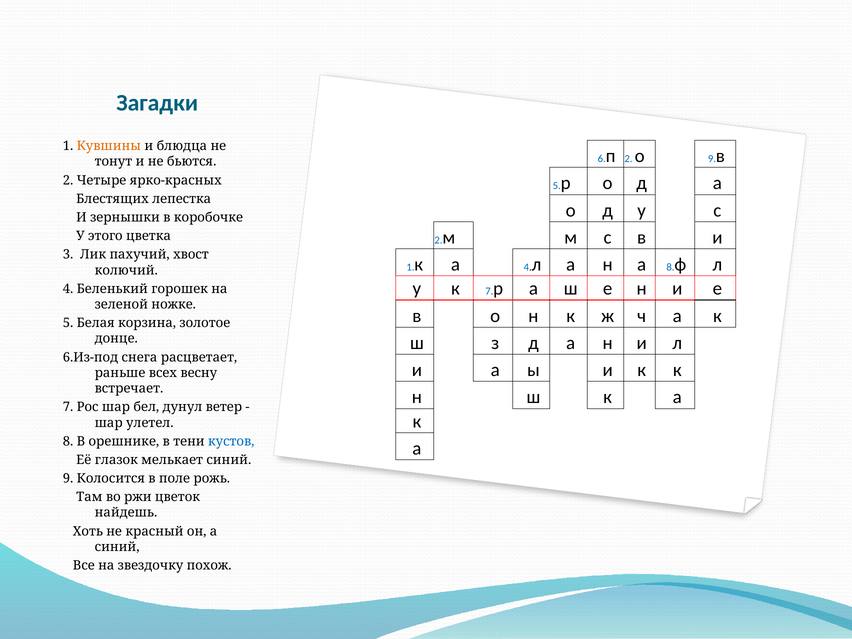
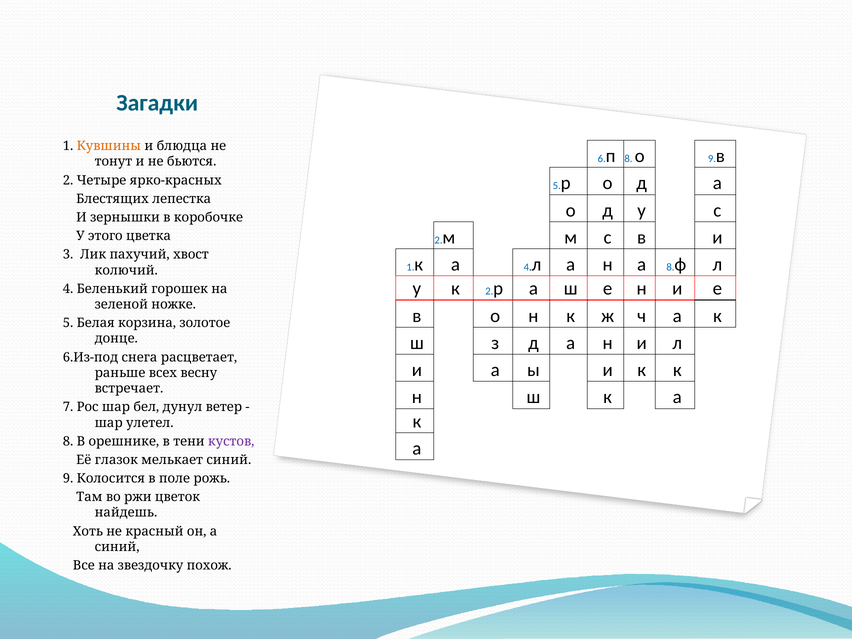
2 at (628, 159): 2 -> 8
к 7: 7 -> 2
кустов colour: blue -> purple
